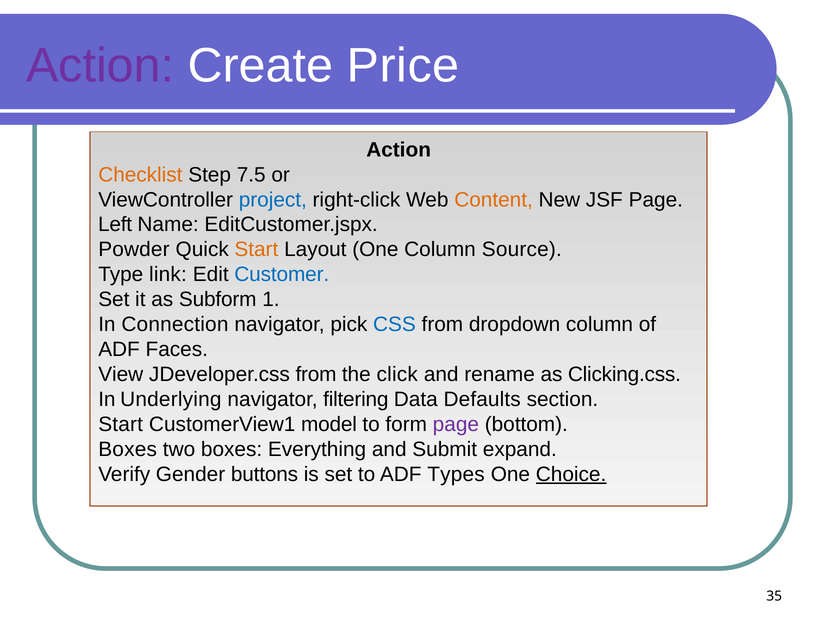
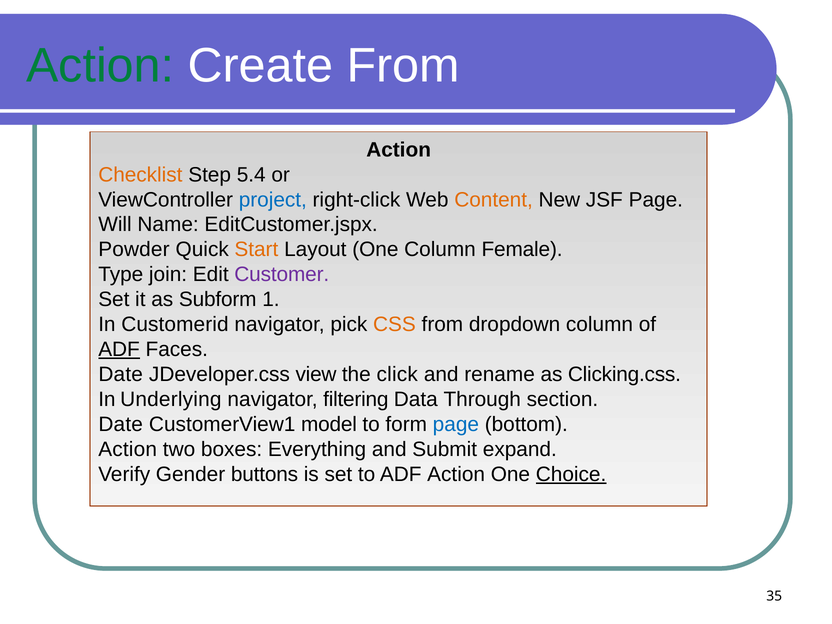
Action at (100, 66) colour: purple -> green
Create Price: Price -> From
7.5: 7.5 -> 5.4
Left: Left -> Will
Source: Source -> Female
link: link -> join
Customer colour: blue -> purple
Connection: Connection -> Customerid
CSS colour: blue -> orange
ADF at (119, 349) underline: none -> present
View at (121, 374): View -> Date
JDeveloper.css from: from -> view
Defaults: Defaults -> Through
Start at (121, 424): Start -> Date
page at (456, 424) colour: purple -> blue
Boxes at (128, 449): Boxes -> Action
ADF Types: Types -> Action
